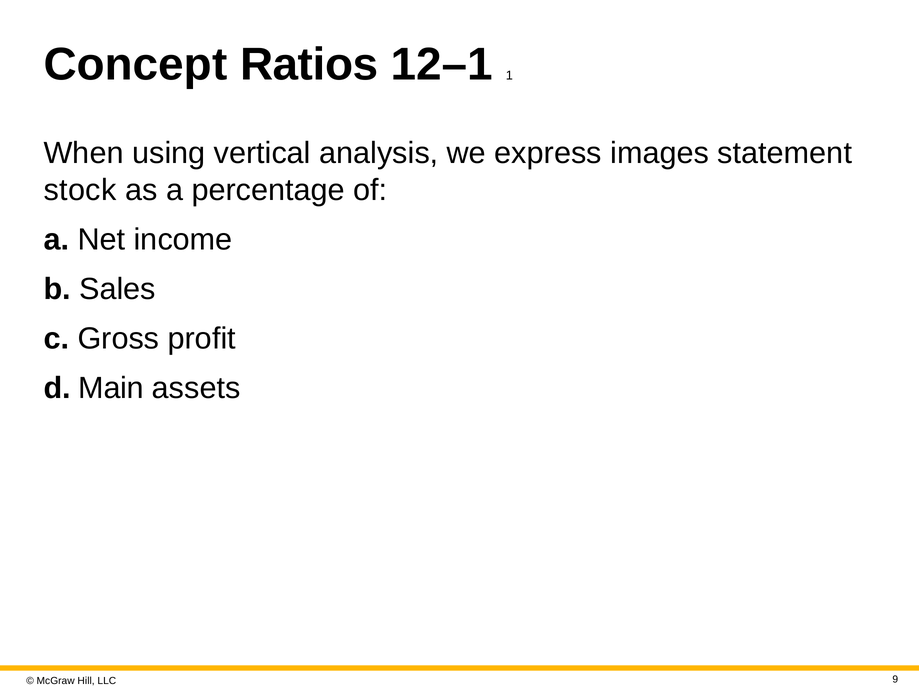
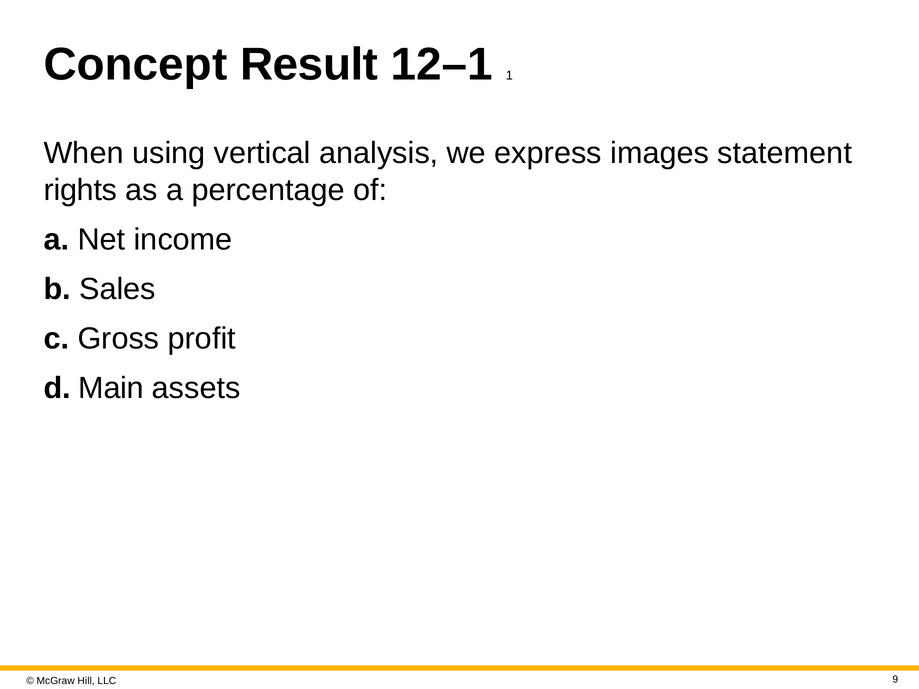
Ratios: Ratios -> Result
stock: stock -> rights
